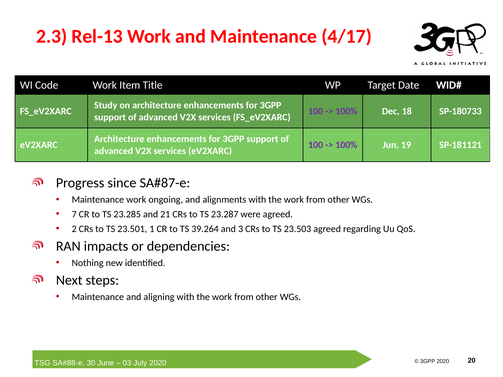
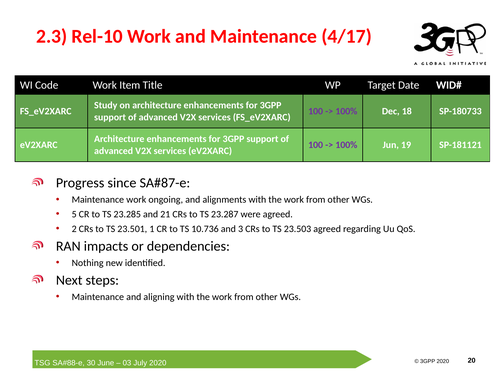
Rel-13: Rel-13 -> Rel-10
7: 7 -> 5
39.264: 39.264 -> 10.736
